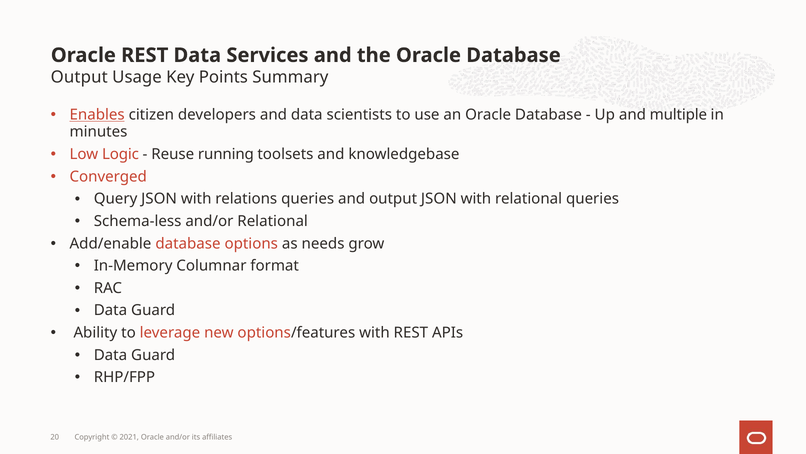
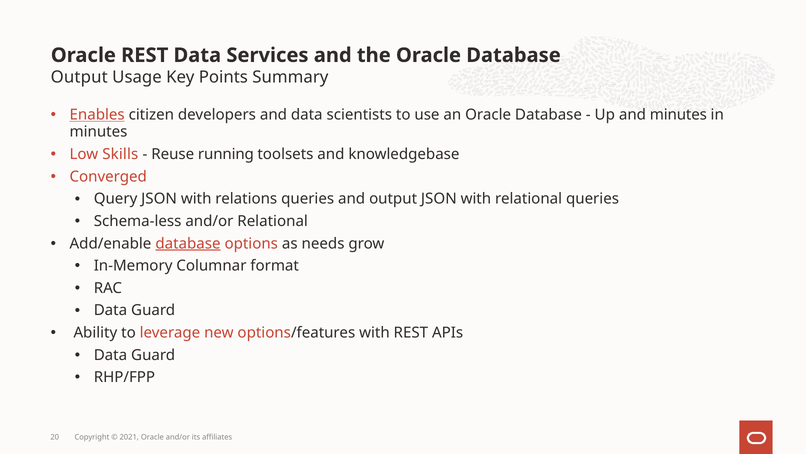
and multiple: multiple -> minutes
Logic: Logic -> Skills
database at (188, 243) underline: none -> present
